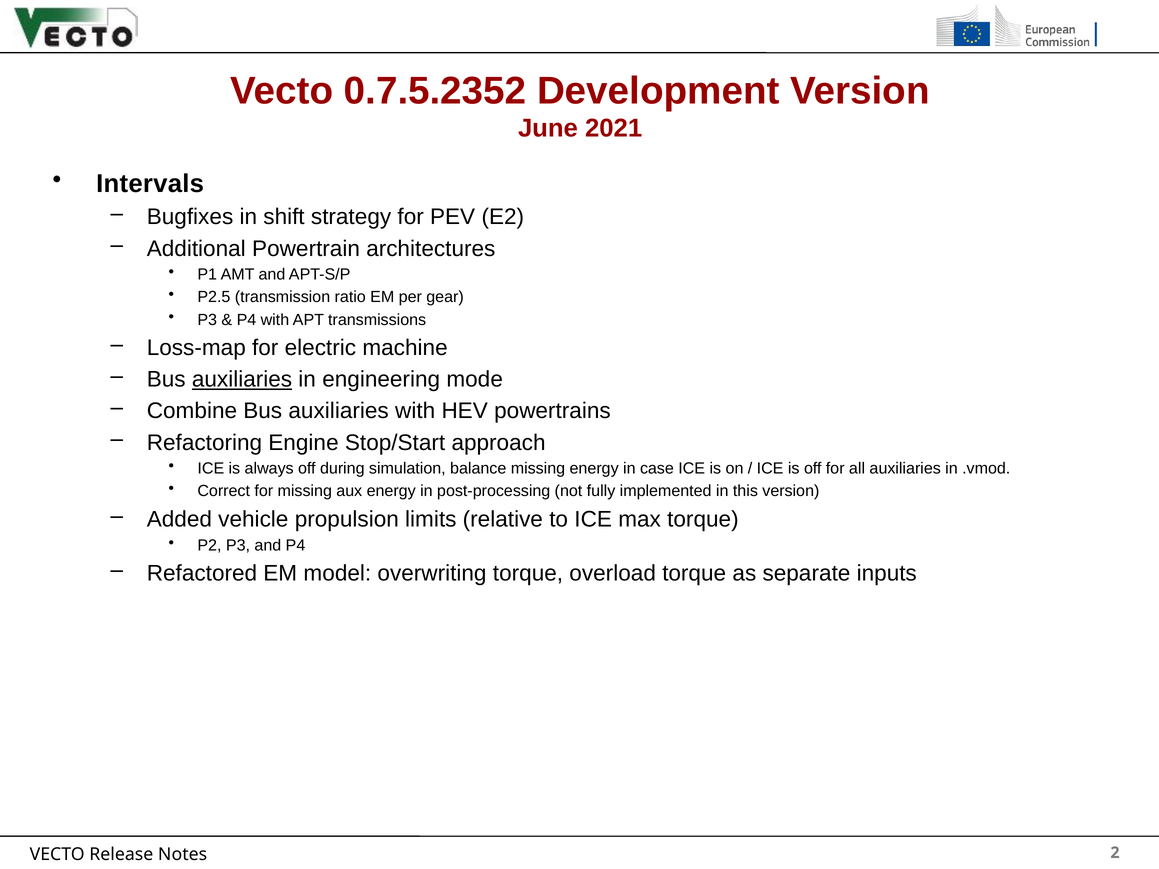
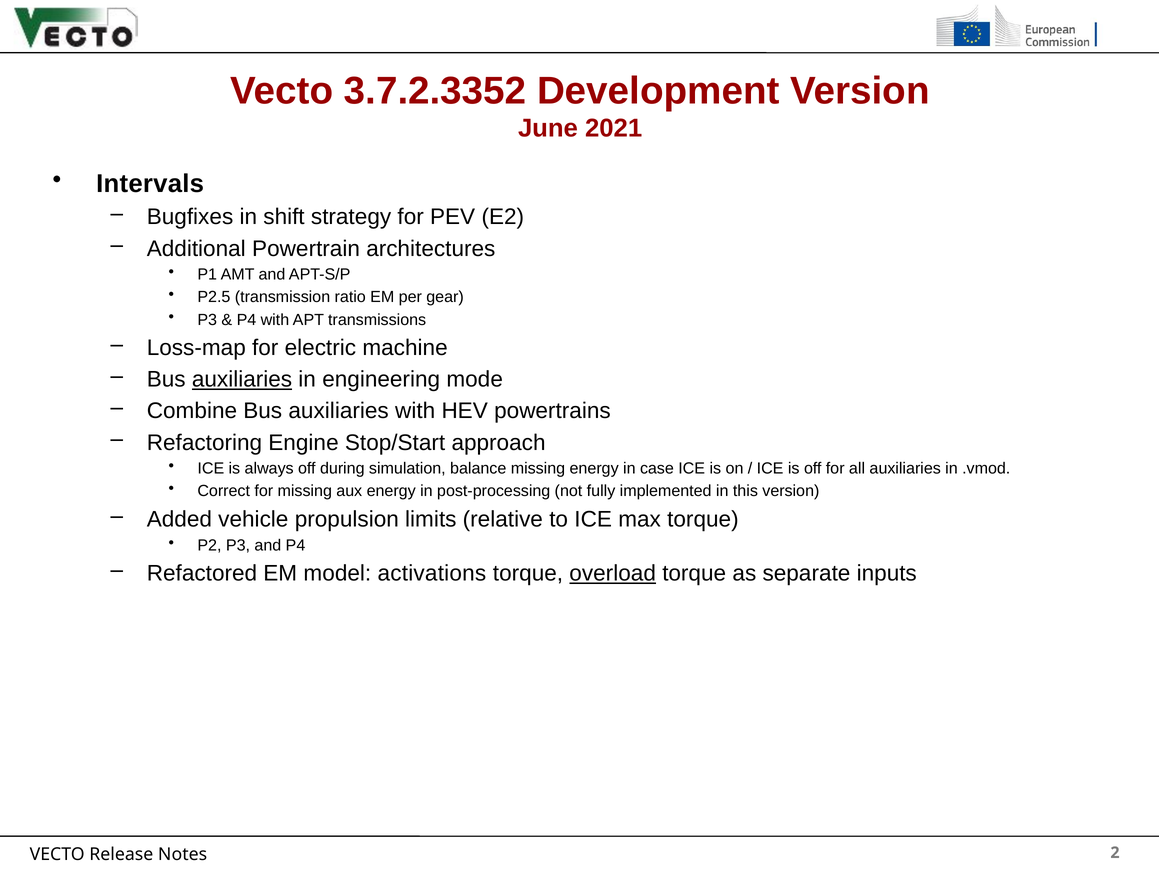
0.7.5.2352: 0.7.5.2352 -> 3.7.2.3352
overwriting: overwriting -> activations
overload underline: none -> present
